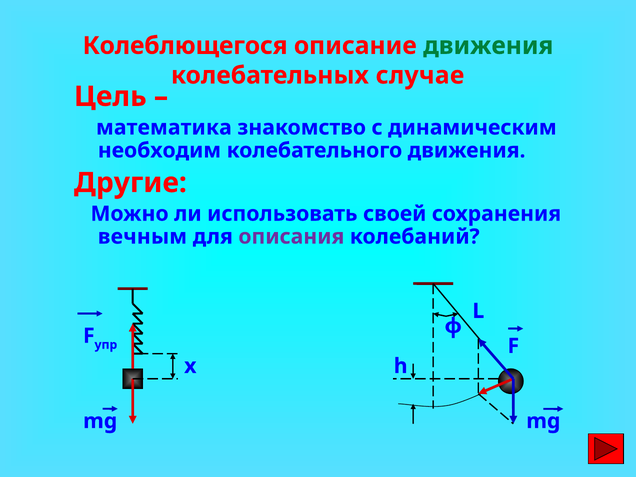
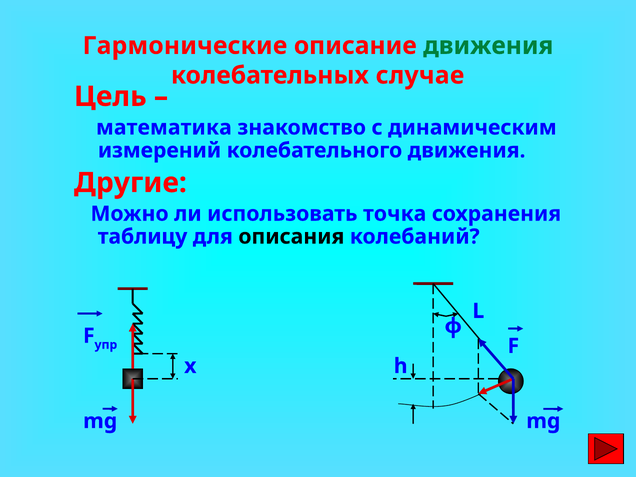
Колеблющегося: Колеблющегося -> Гармонические
необходим: необходим -> измерений
своей: своей -> точка
вечным: вечным -> таблицу
описания colour: purple -> black
